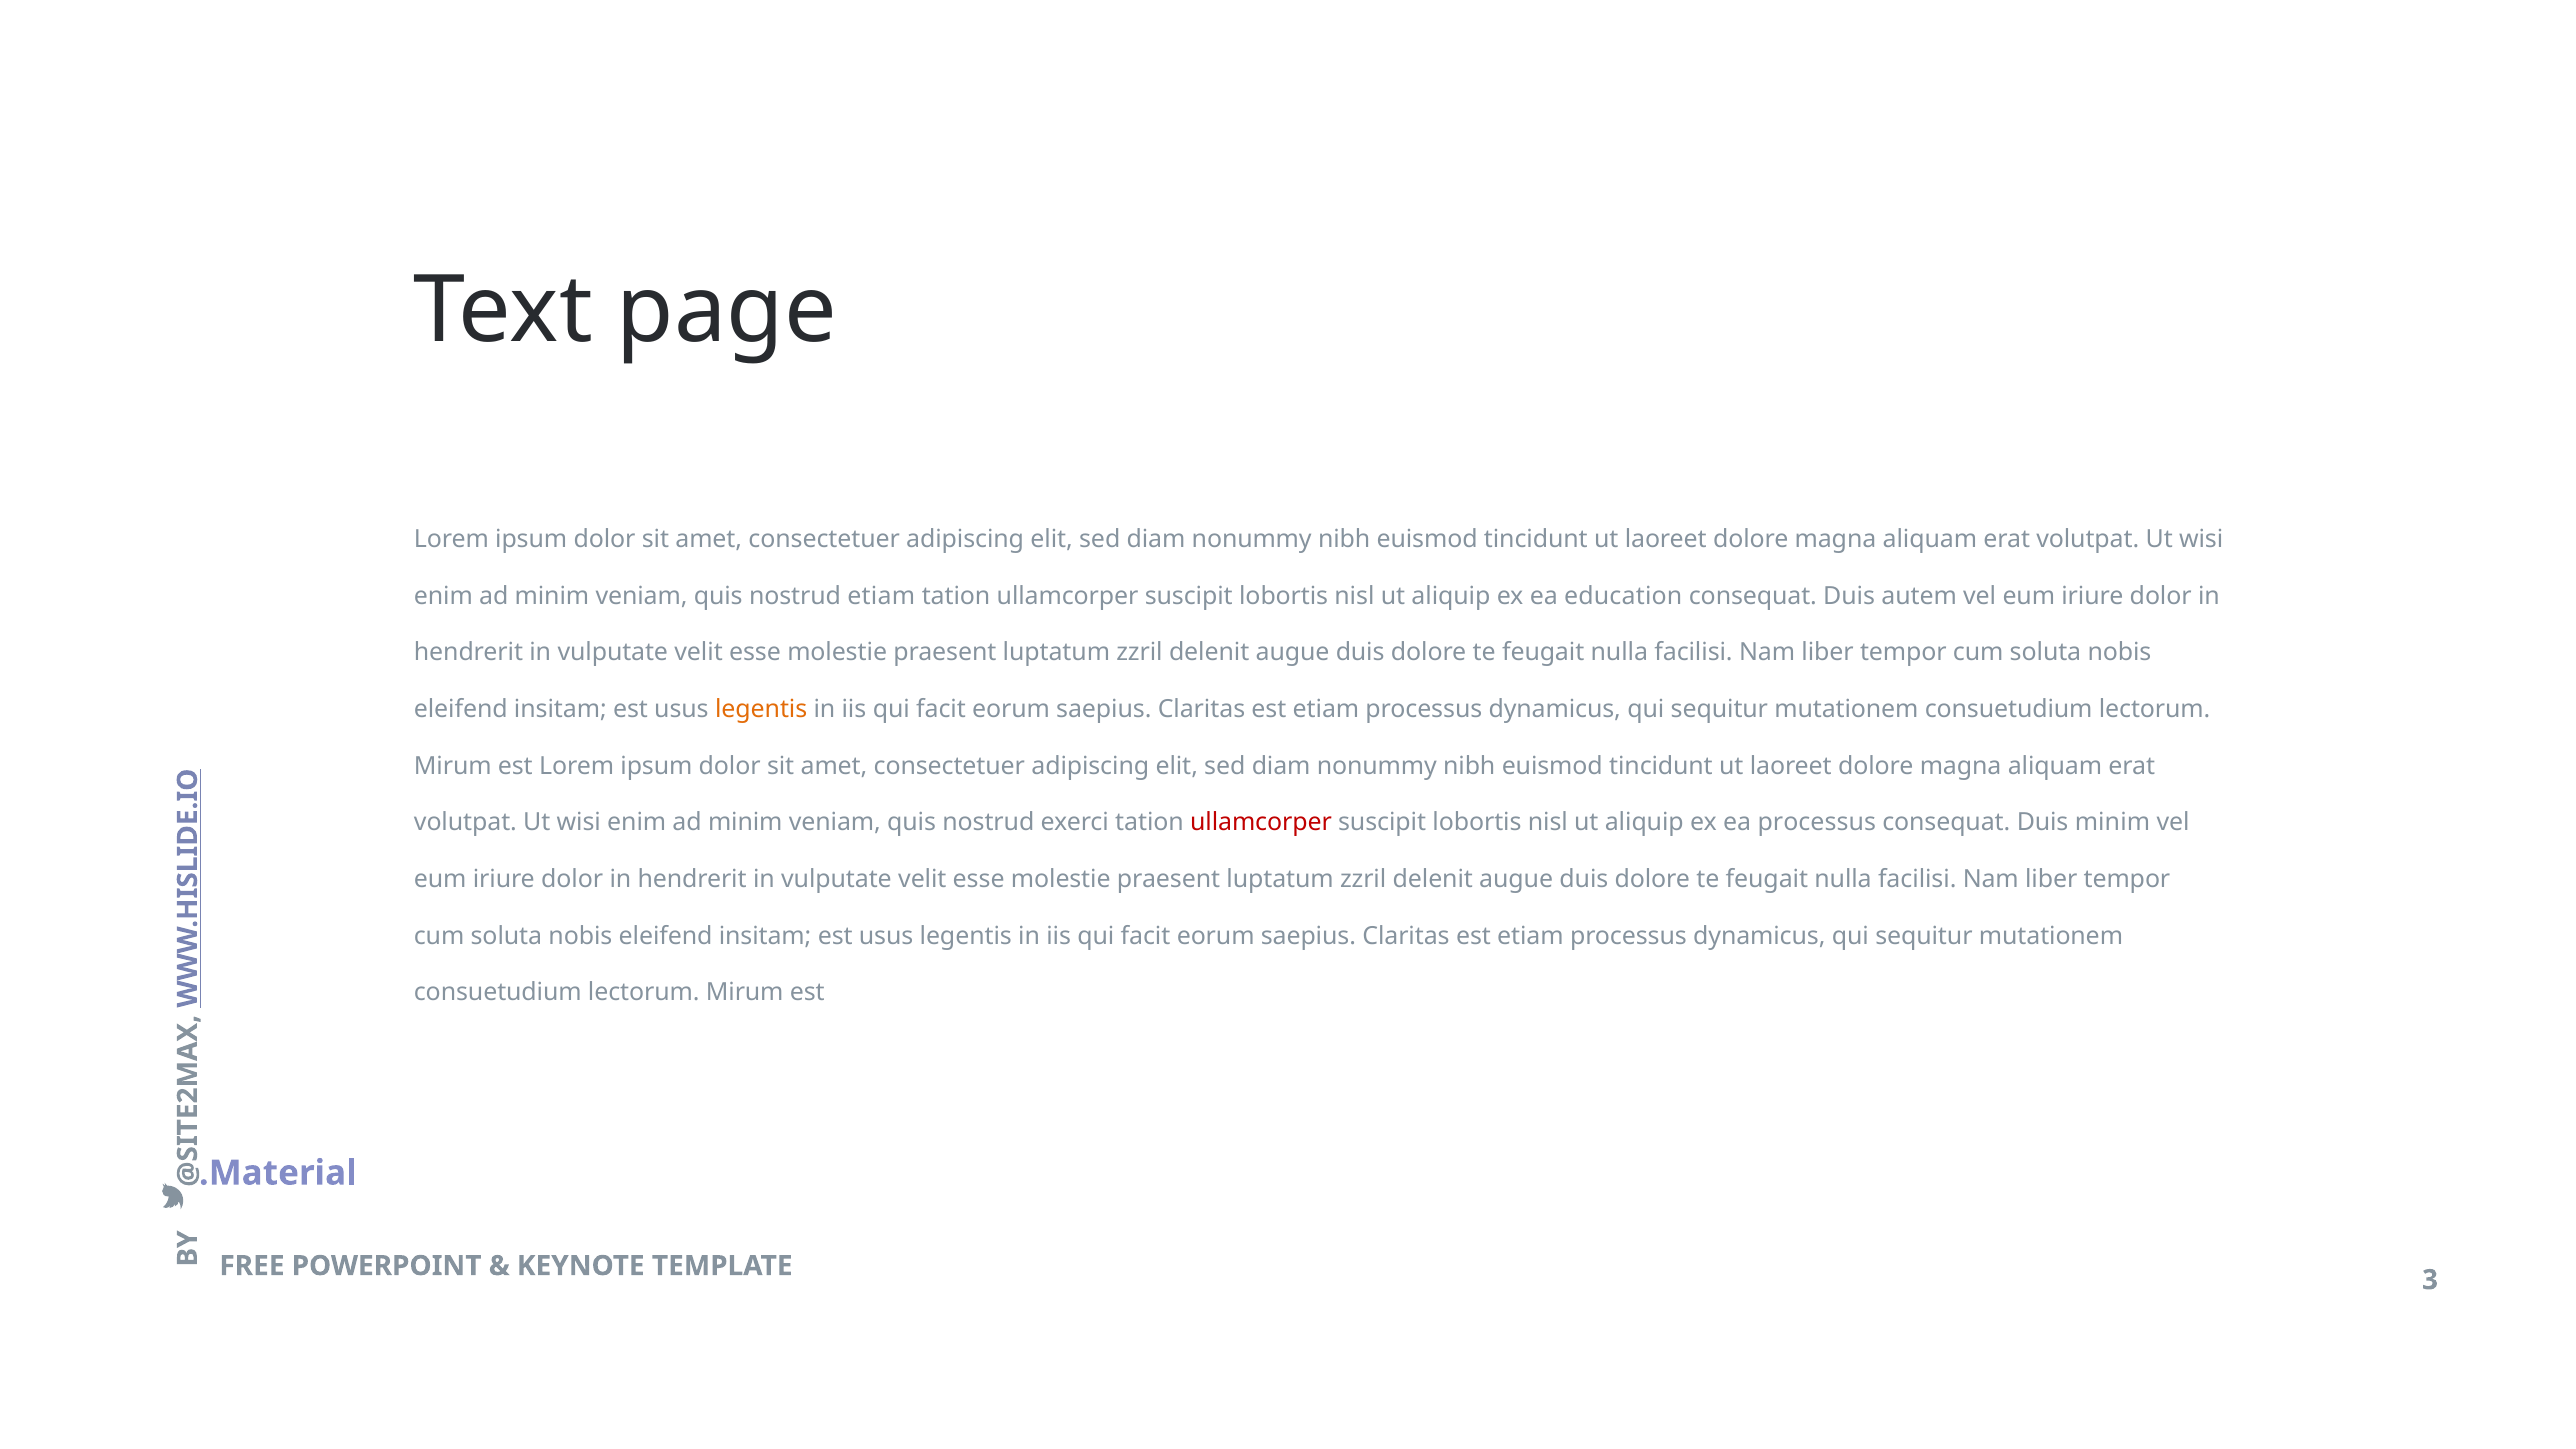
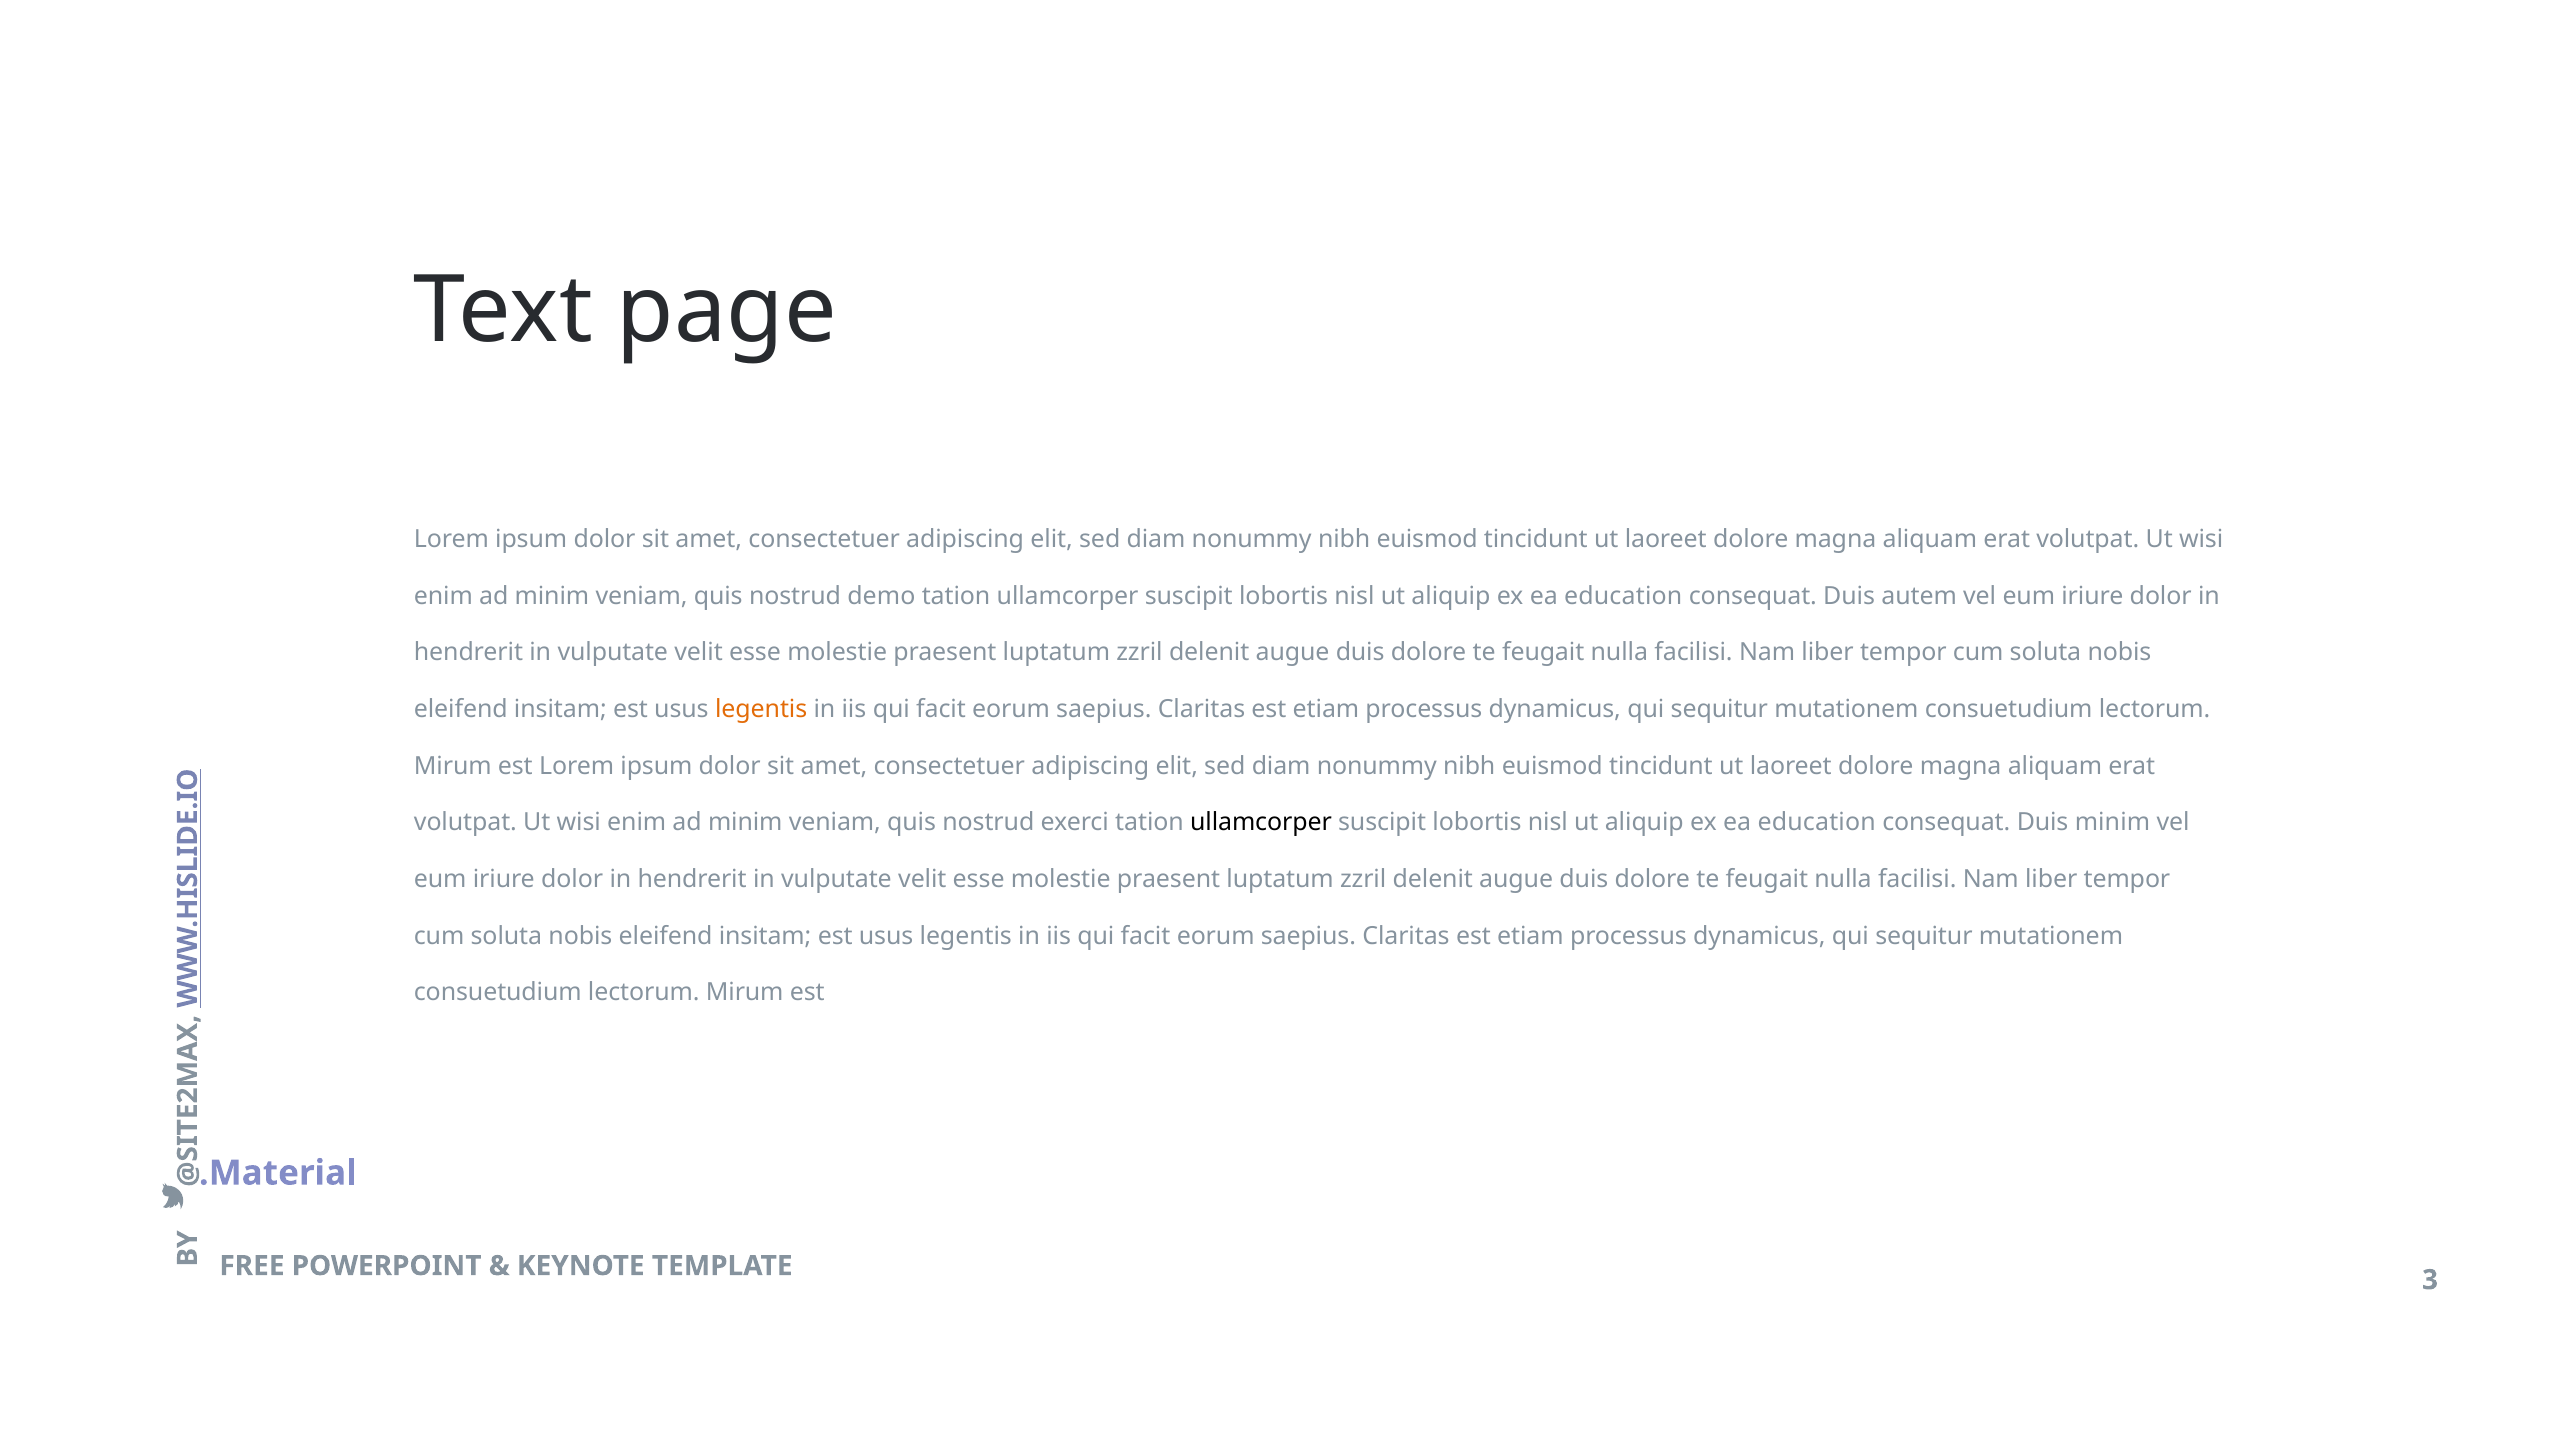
nostrud etiam: etiam -> demo
ullamcorper at (1261, 823) colour: red -> black
processus at (1817, 823): processus -> education
